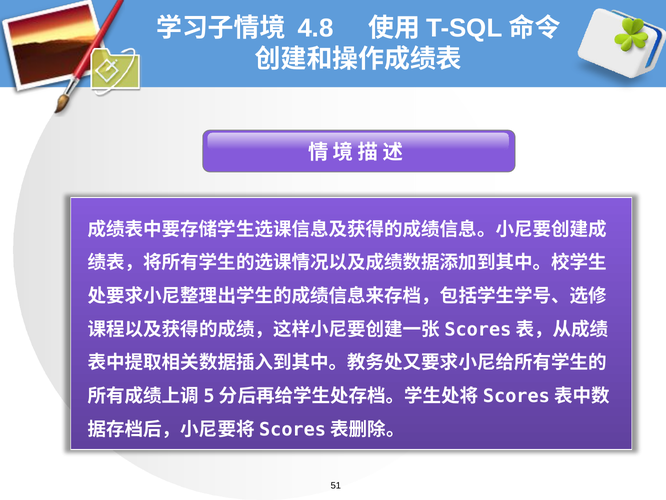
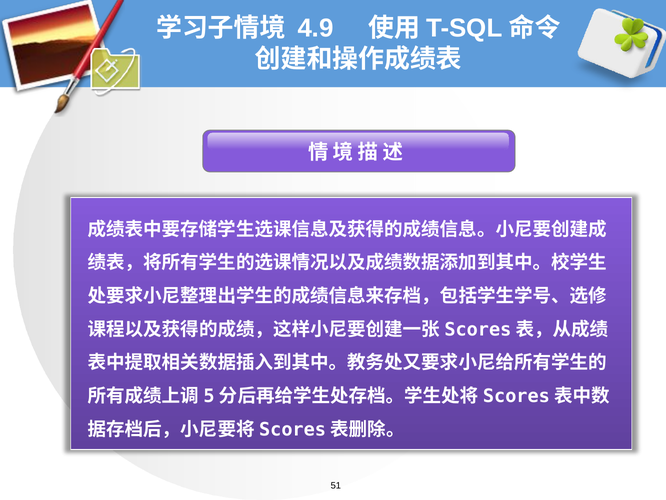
4.8: 4.8 -> 4.9
